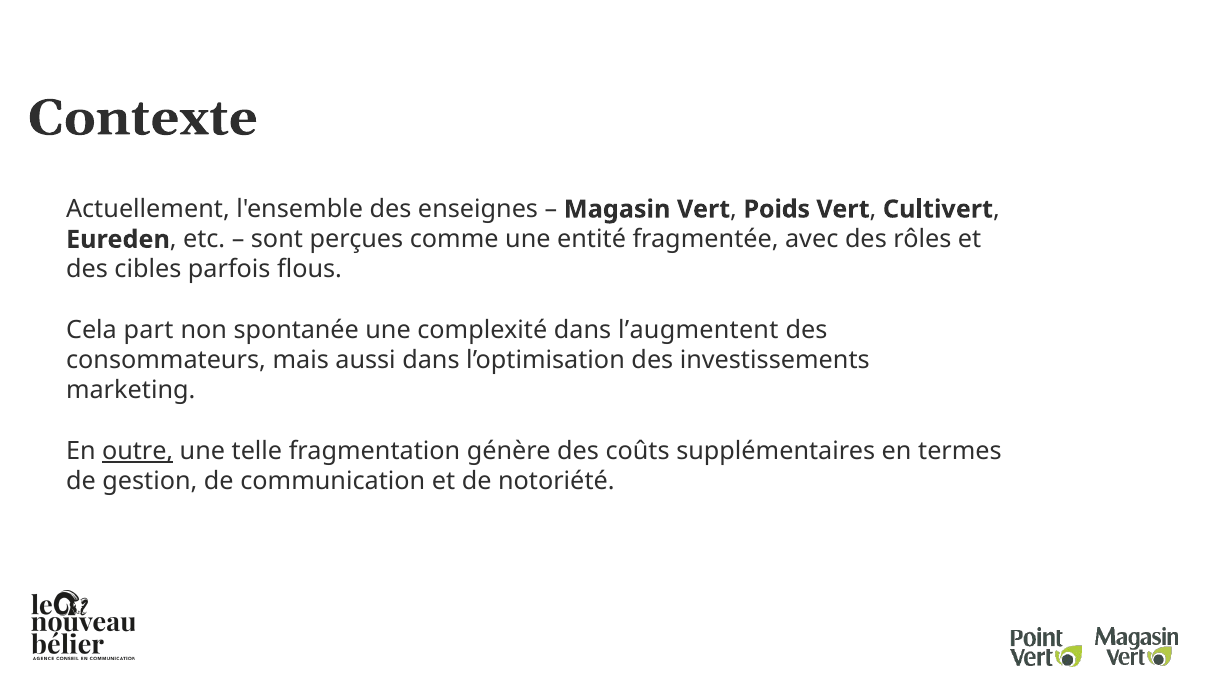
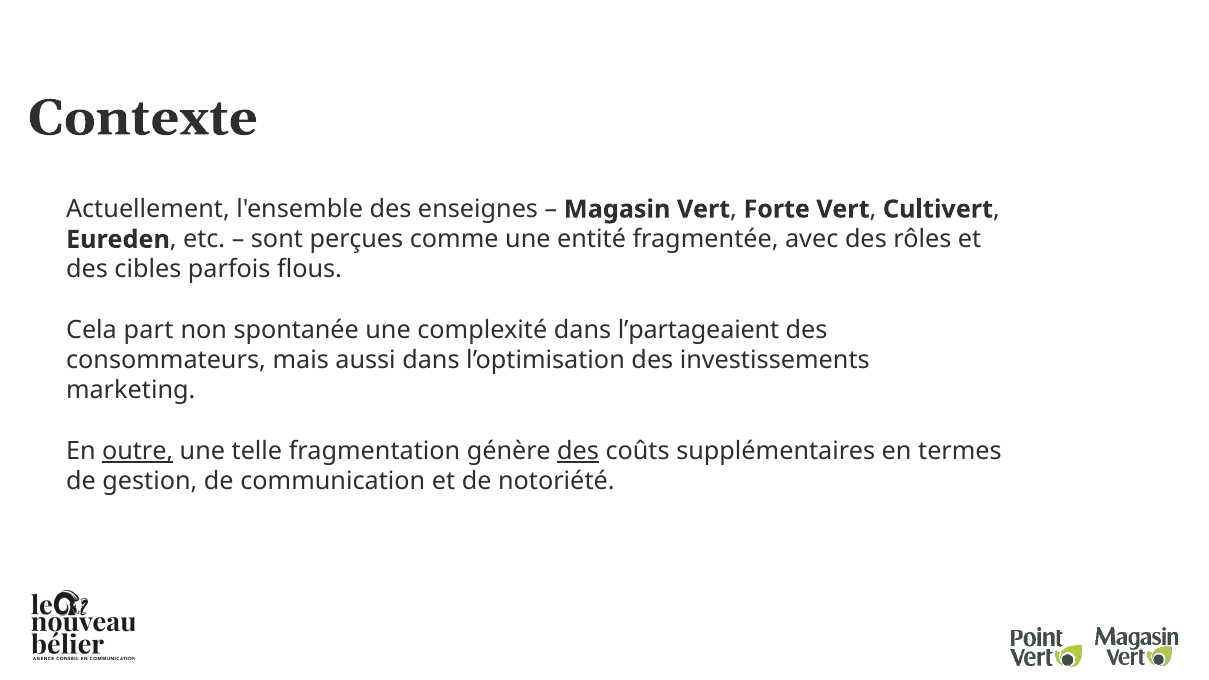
Poids: Poids -> Forte
l’augmentent: l’augmentent -> l’partageaient
des at (578, 451) underline: none -> present
